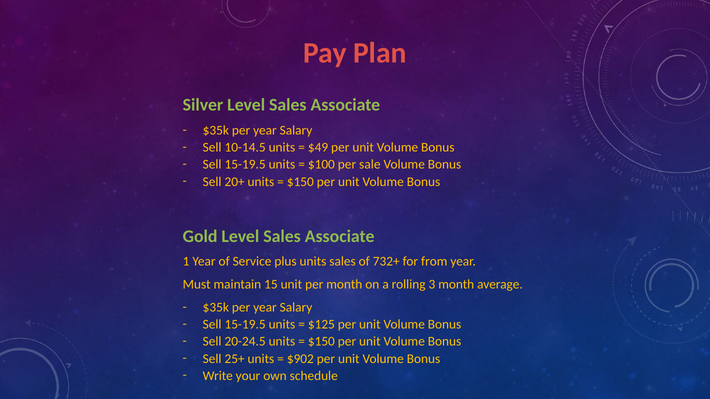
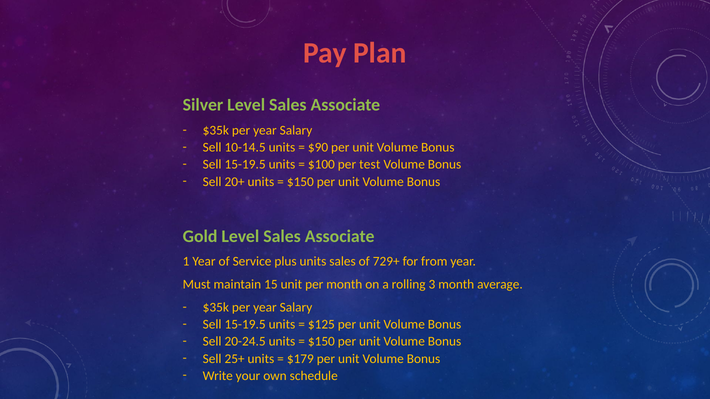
$49: $49 -> $90
sale: sale -> test
732+: 732+ -> 729+
$902: $902 -> $179
